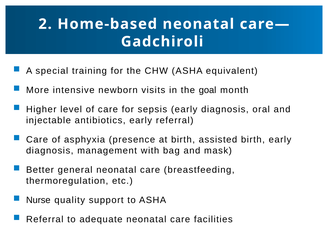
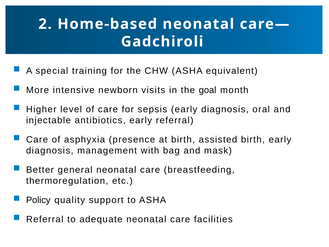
Nurse: Nurse -> Policy
